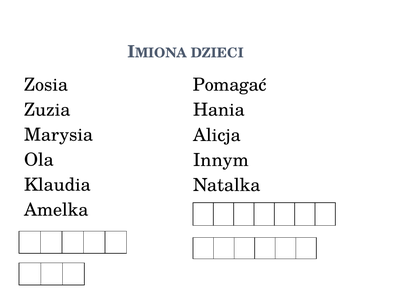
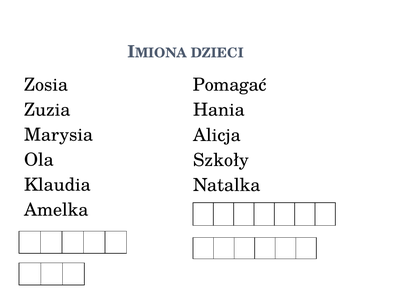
Innym: Innym -> Szkoły
